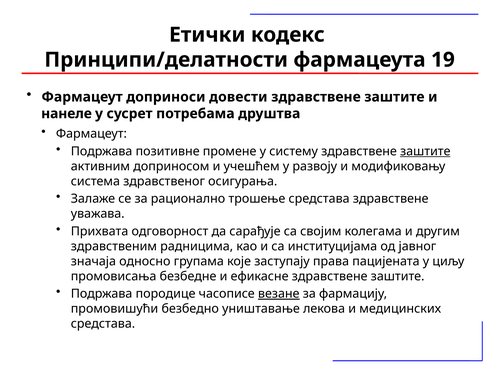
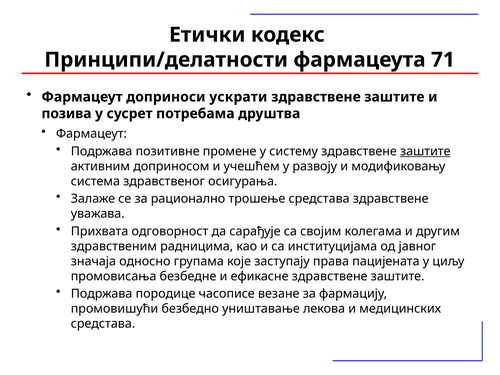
19: 19 -> 71
довести: довести -> ускрати
нанеле: нанеле -> позива
везане underline: present -> none
